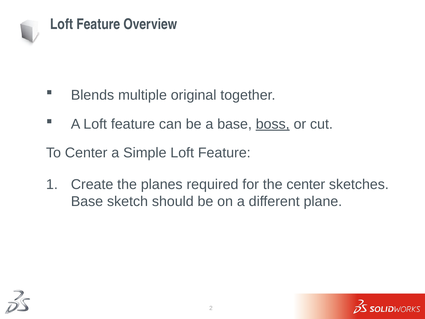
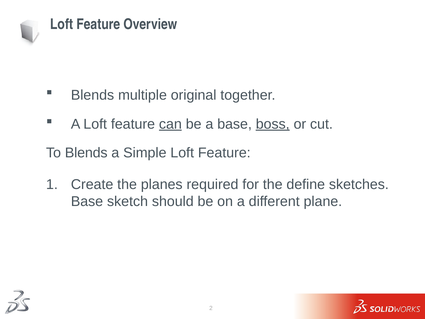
can underline: none -> present
To Center: Center -> Blends
the center: center -> define
